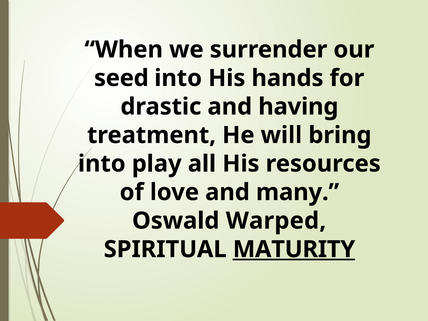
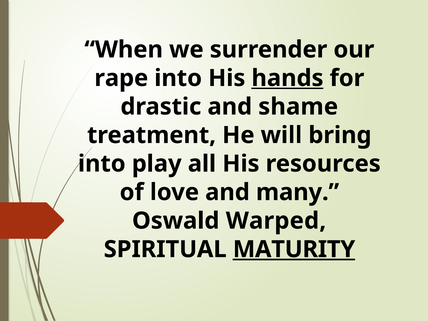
seed: seed -> rape
hands underline: none -> present
having: having -> shame
